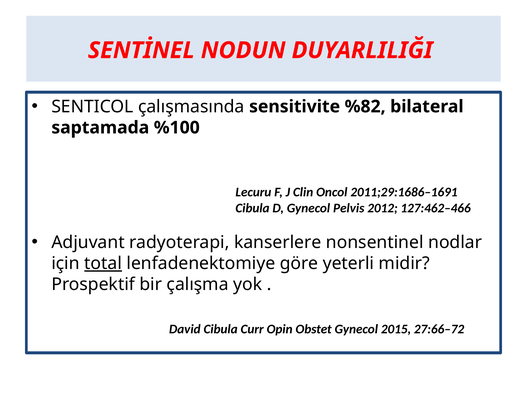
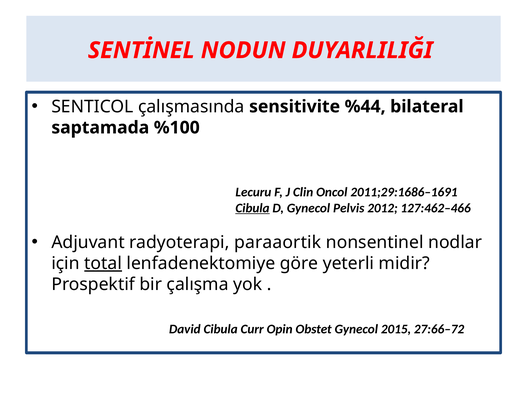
%82: %82 -> %44
Cibula at (252, 208) underline: none -> present
kanserlere: kanserlere -> paraaortik
